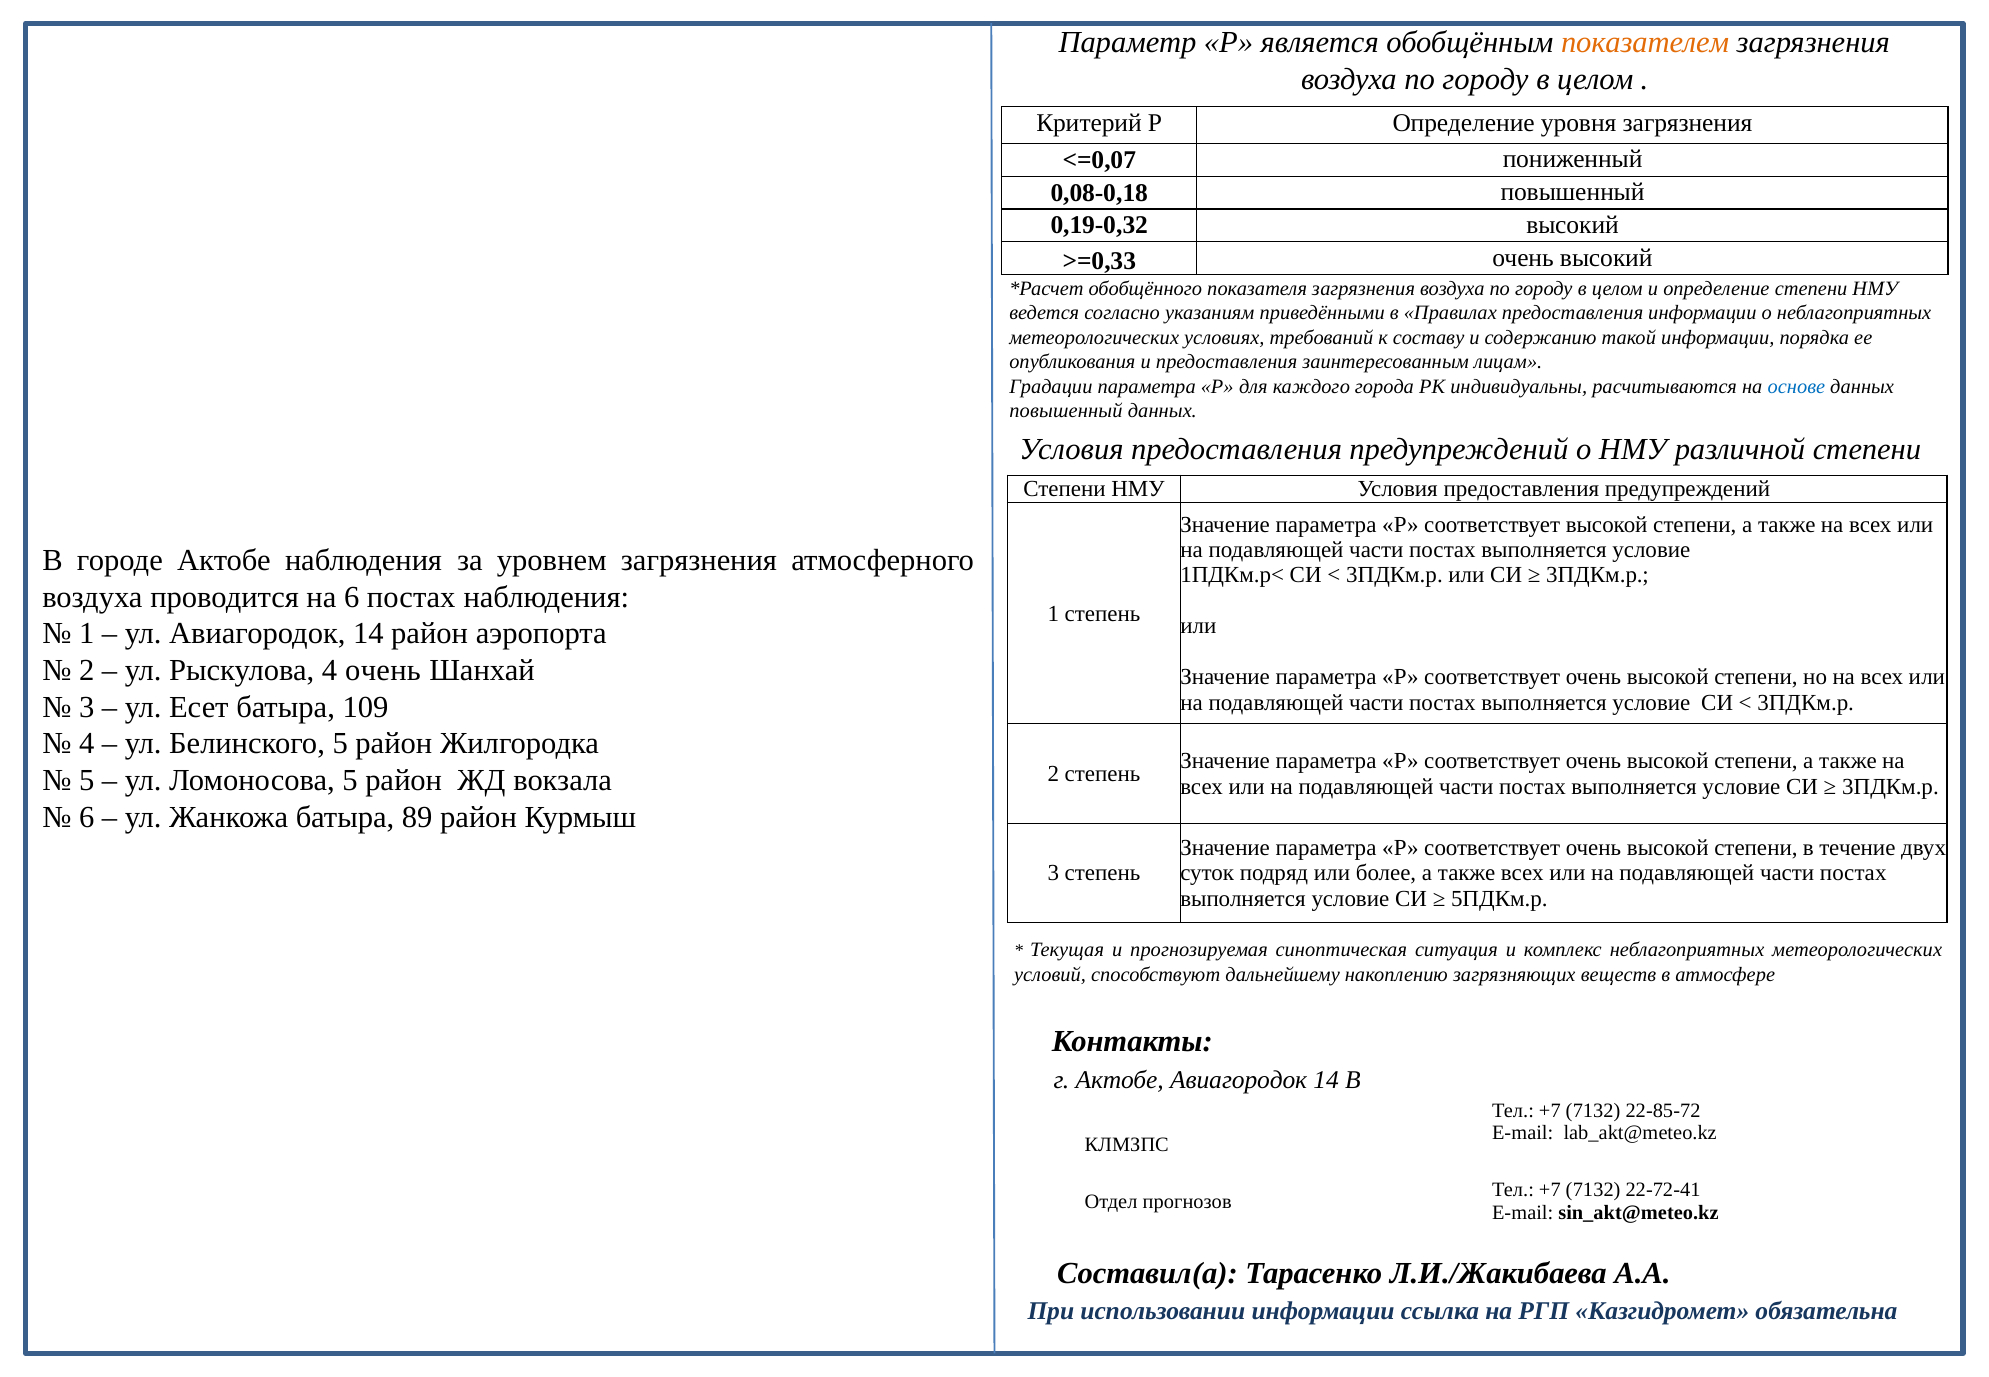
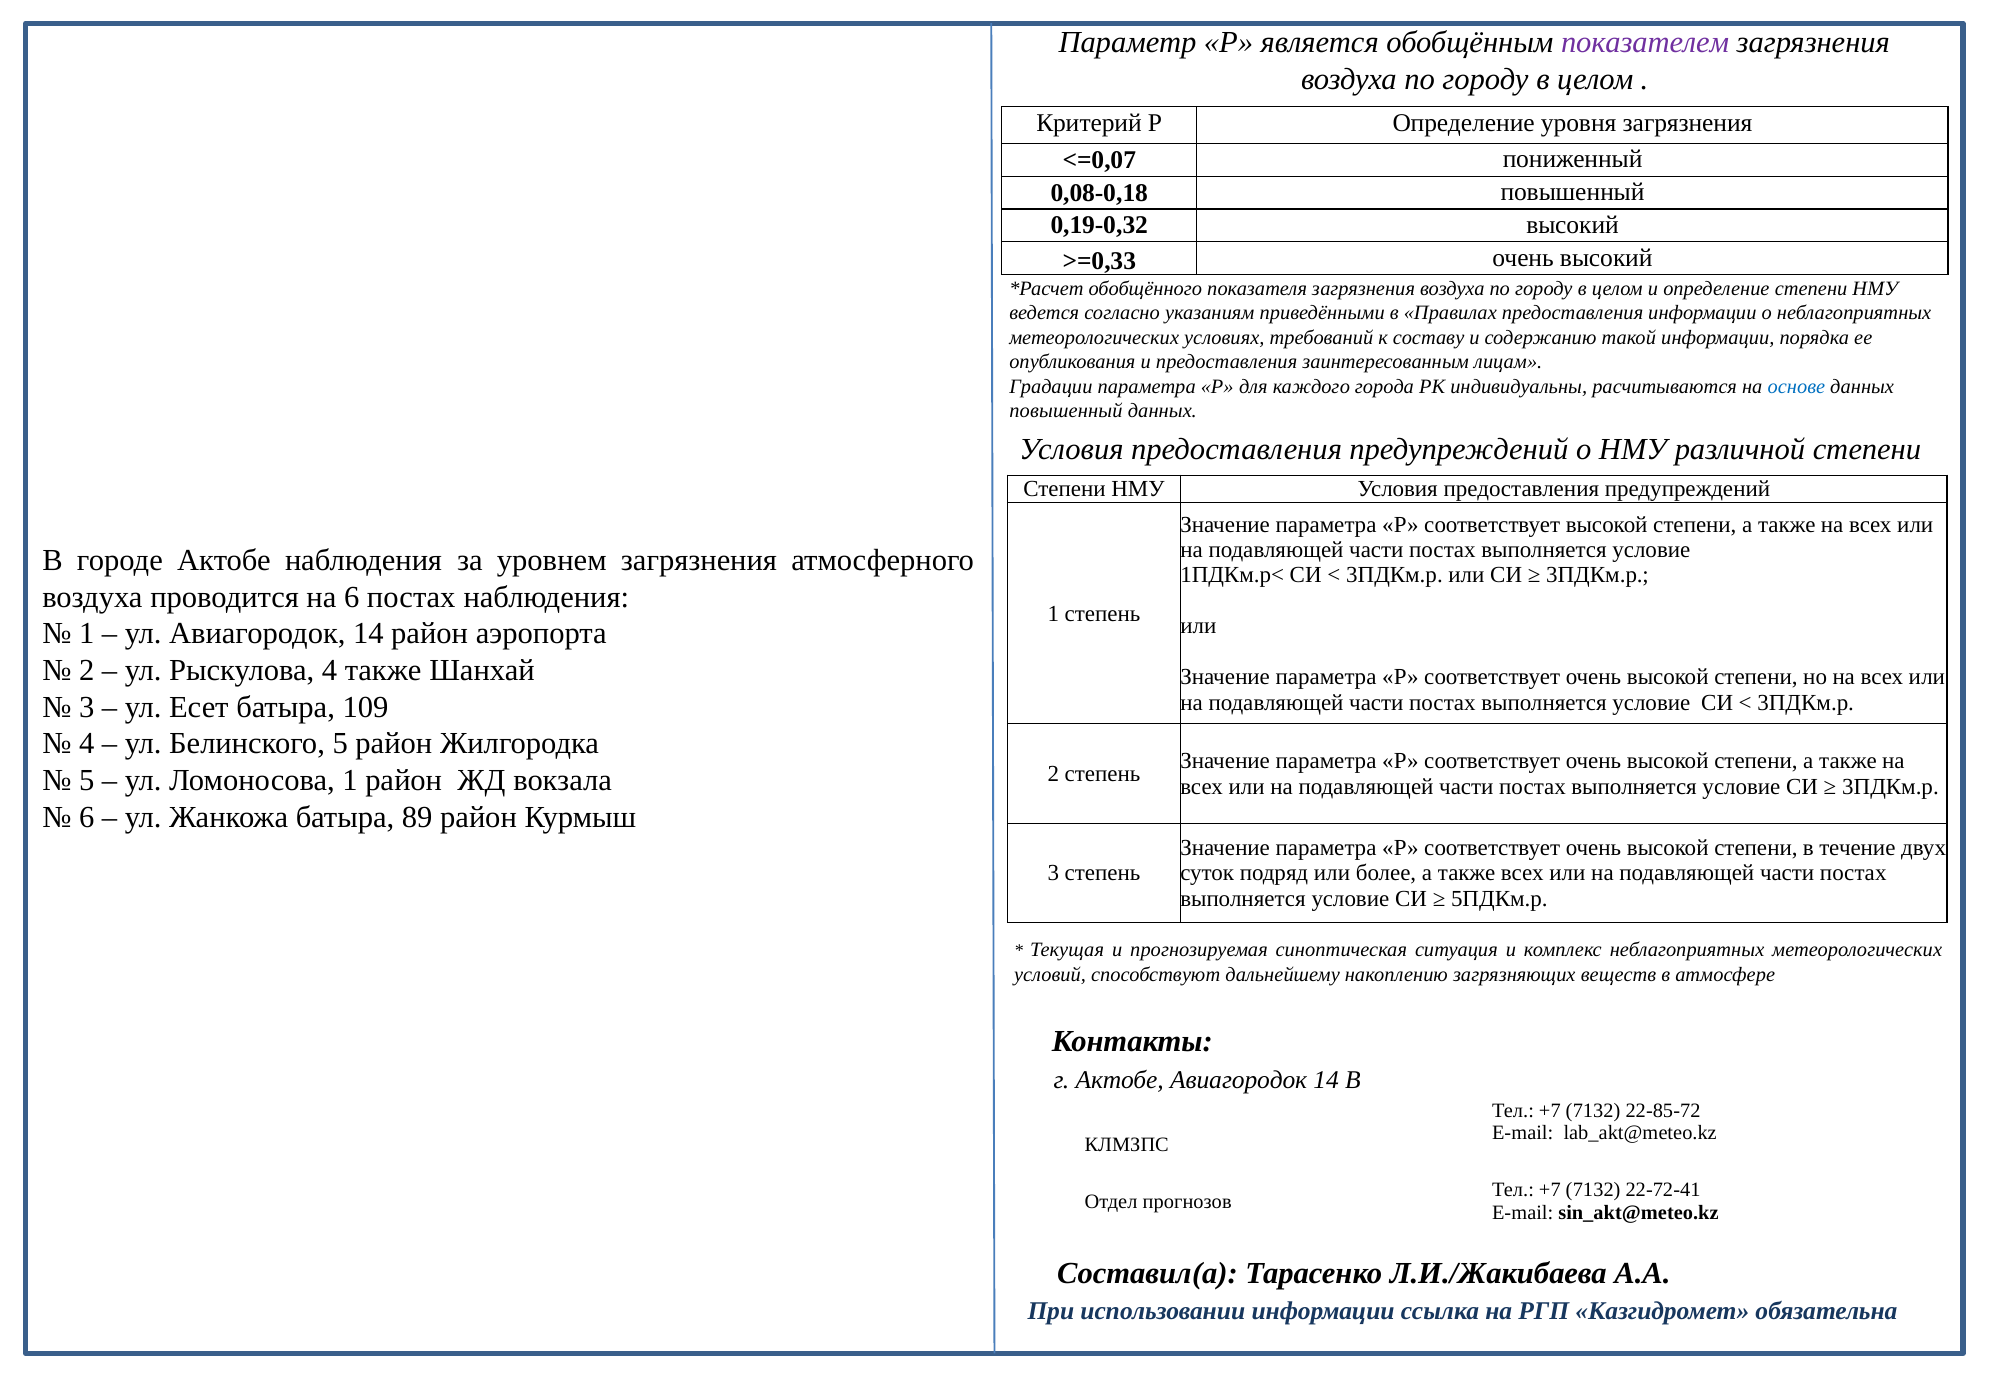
показателем colour: orange -> purple
4 очень: очень -> также
Ломоносова 5: 5 -> 1
